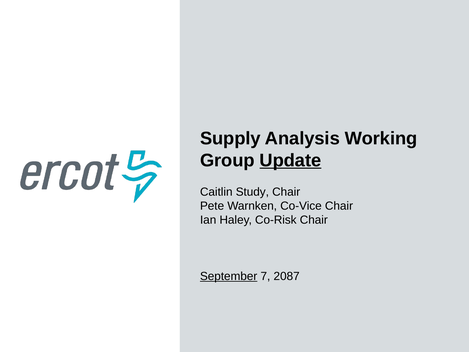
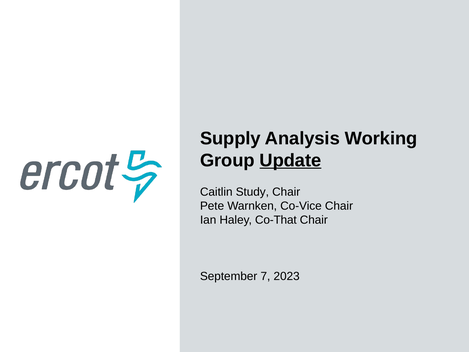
Co-Risk: Co-Risk -> Co-That
September underline: present -> none
2087: 2087 -> 2023
